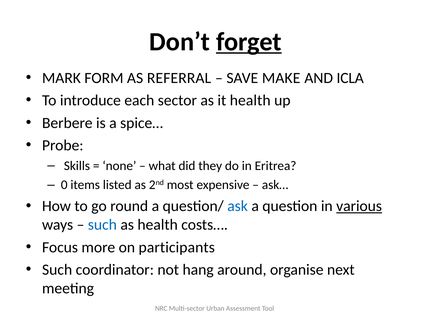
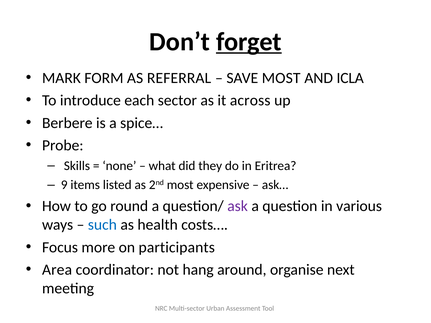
SAVE MAKE: MAKE -> MOST
it health: health -> across
0: 0 -> 9
ask colour: blue -> purple
various underline: present -> none
Such at (57, 270): Such -> Area
